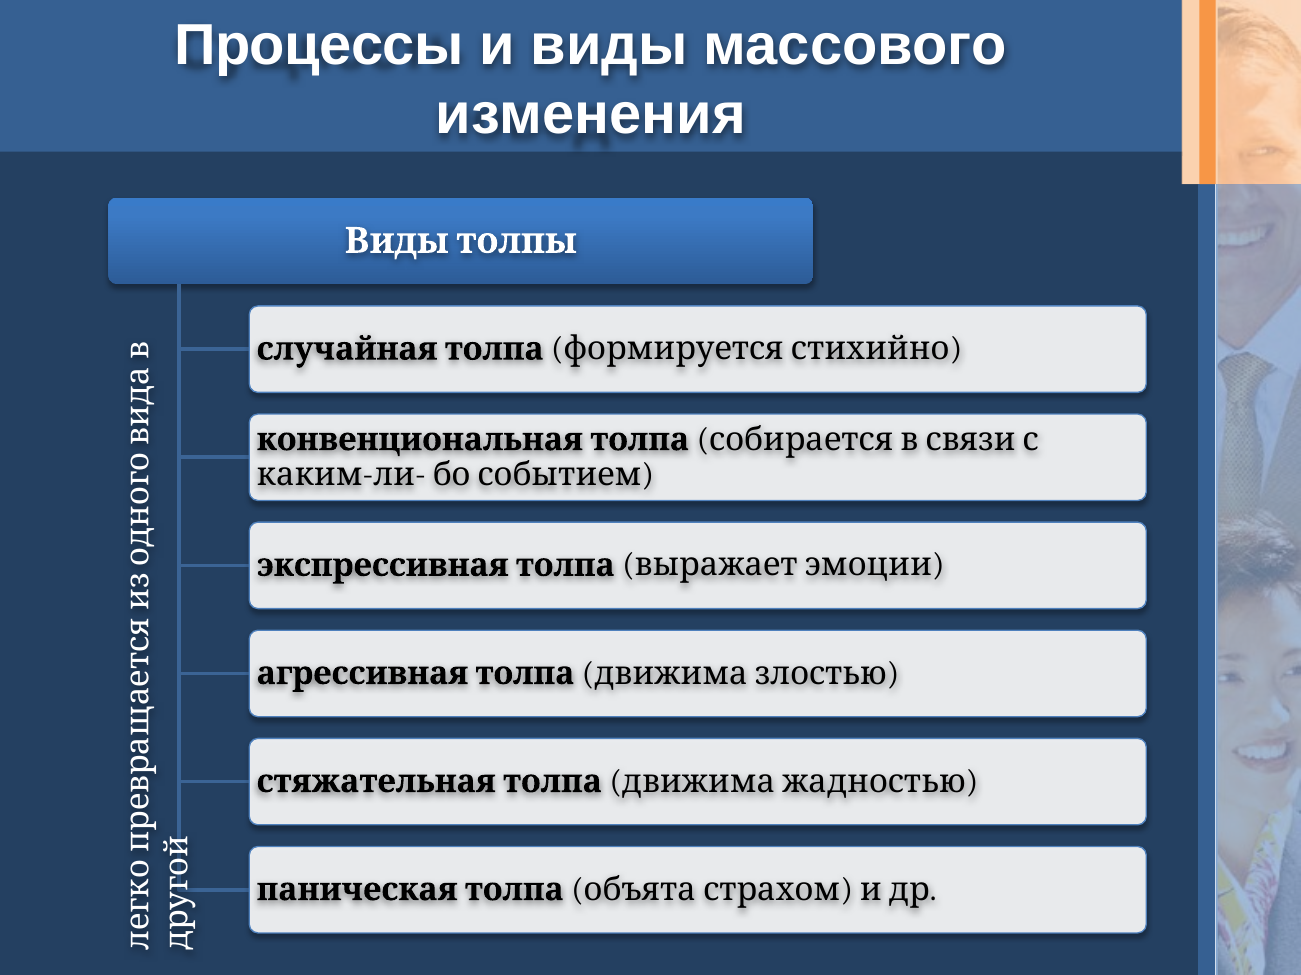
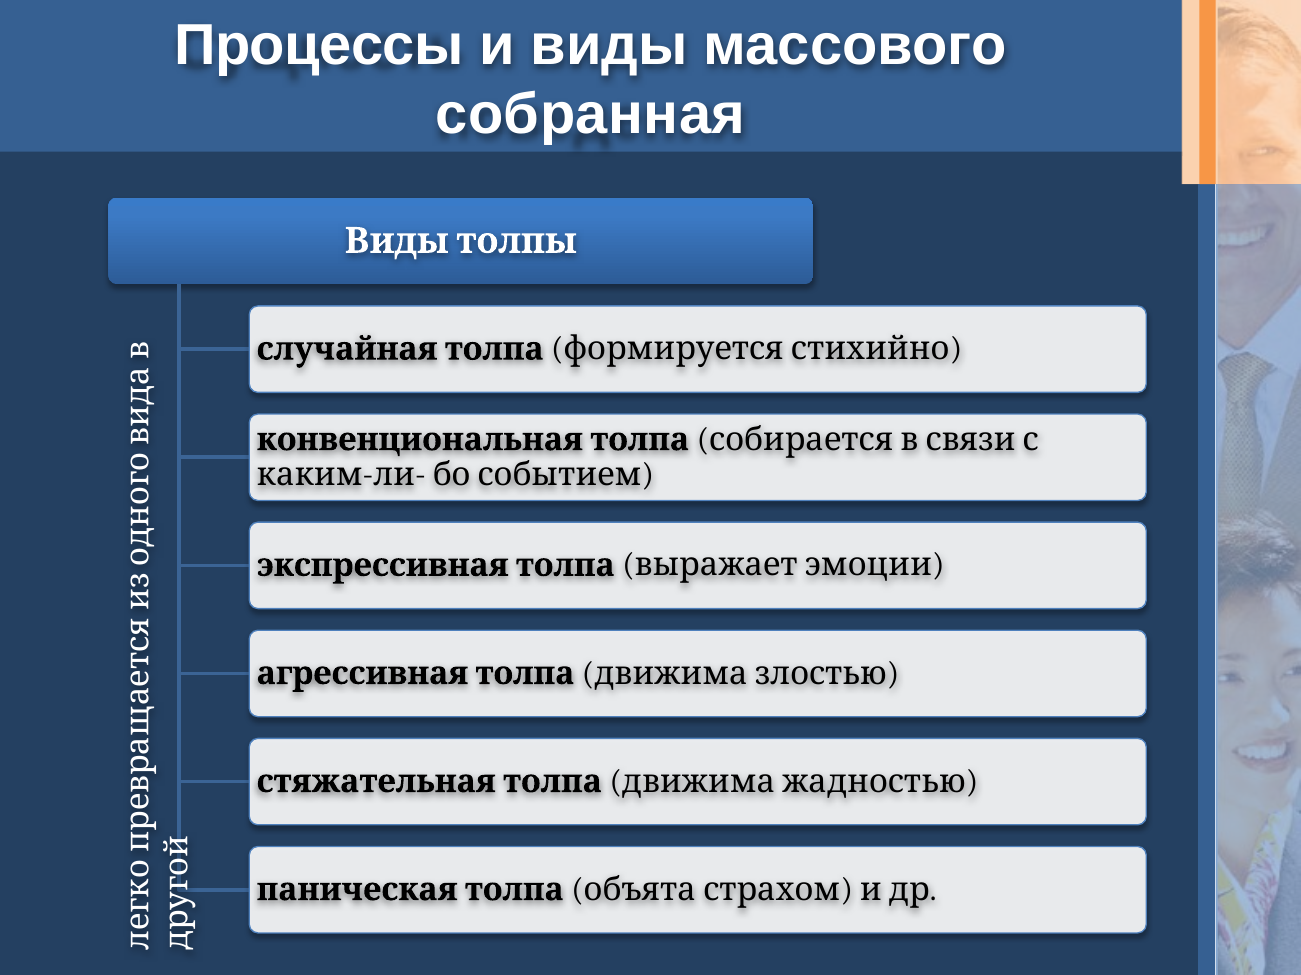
изменения: изменения -> собранная
